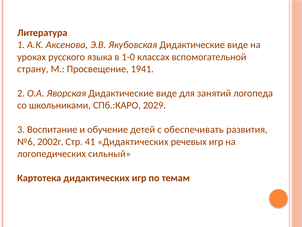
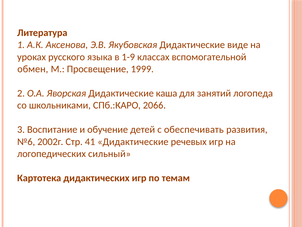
1-0: 1-0 -> 1-9
страну: страну -> обмен
1941: 1941 -> 1999
Яворская Дидактические виде: виде -> каша
2029: 2029 -> 2066
41 Дидактических: Дидактических -> Дидактические
